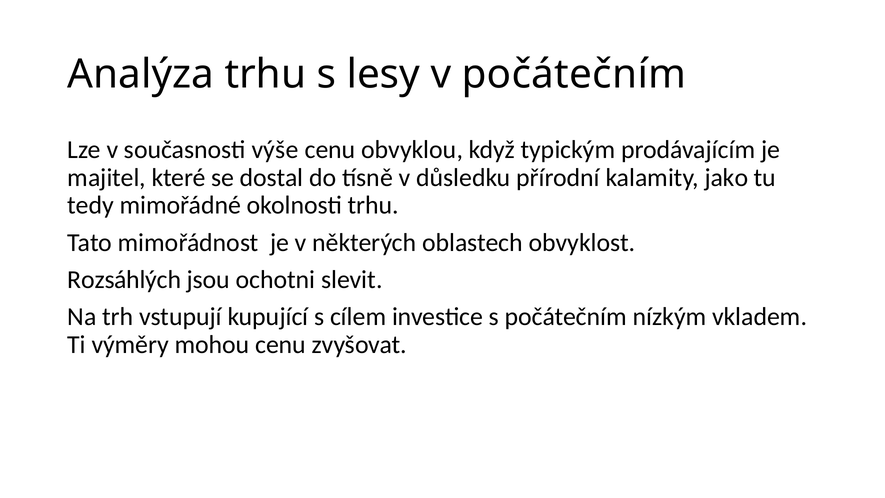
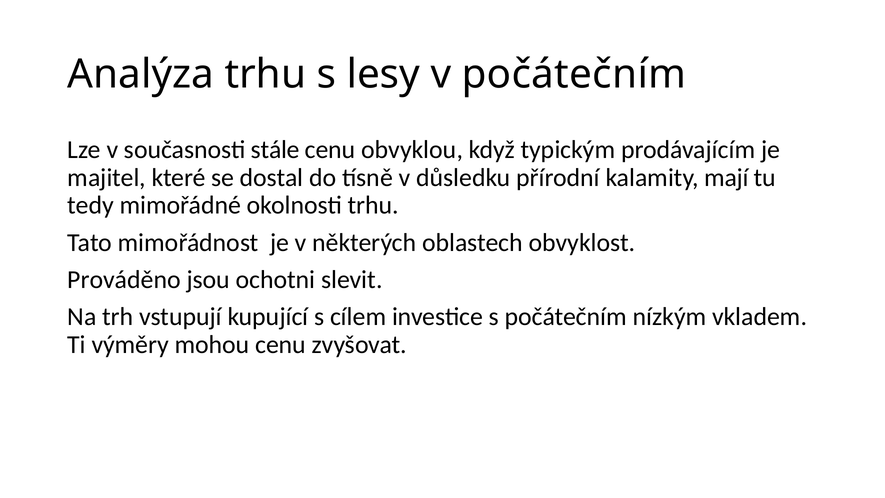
výše: výše -> stále
jako: jako -> mají
Rozsáhlých: Rozsáhlých -> Prováděno
